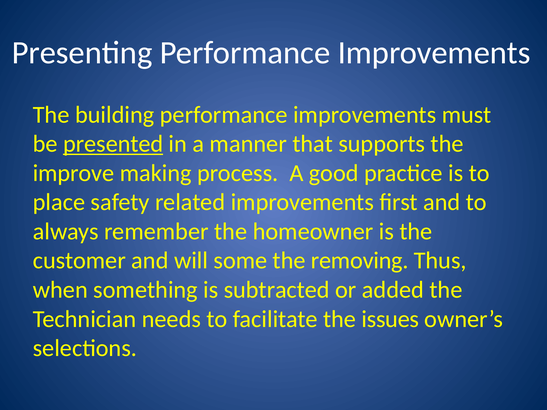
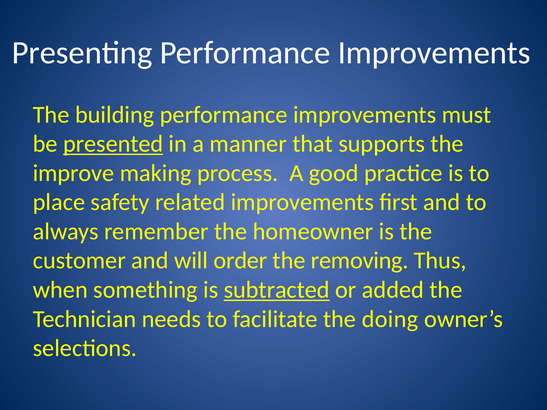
some: some -> order
subtracted underline: none -> present
issues: issues -> doing
